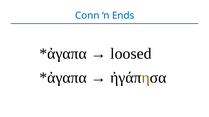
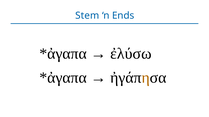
Conn: Conn -> Stem
loosed: loosed -> ἐλύσω
